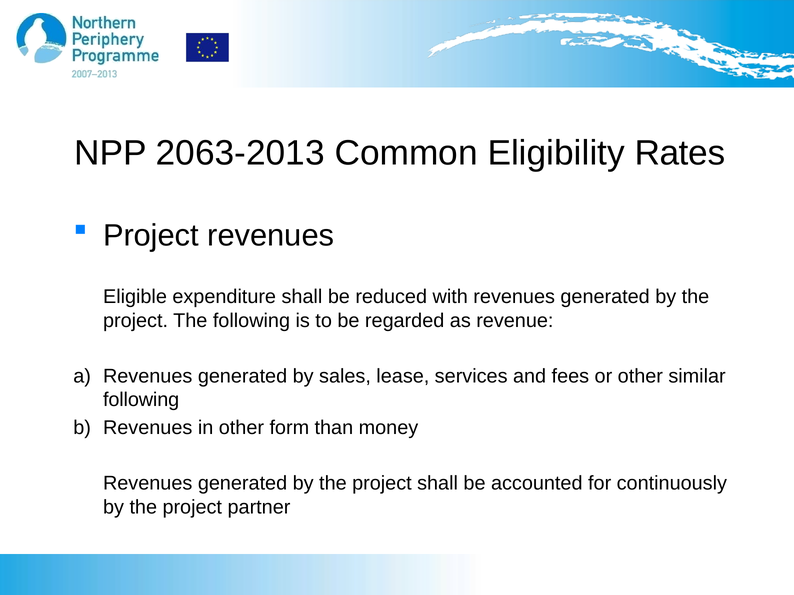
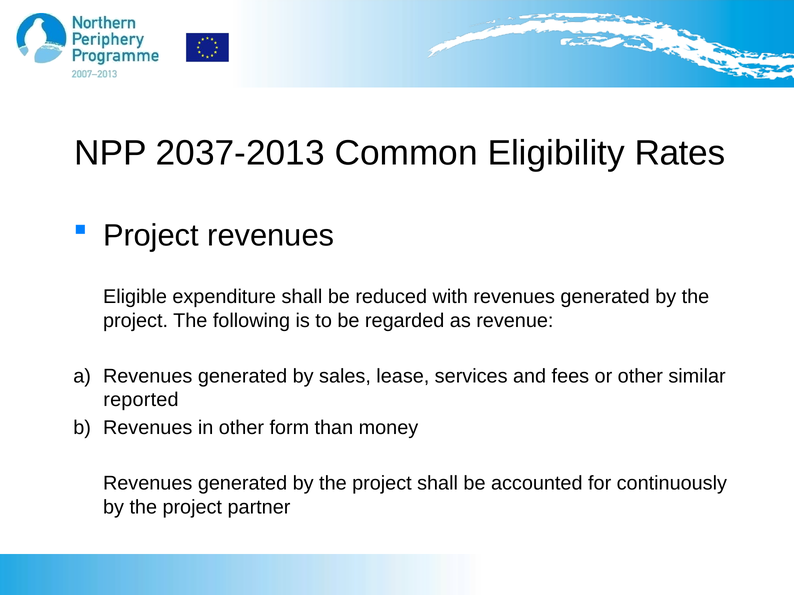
2063-2013: 2063-2013 -> 2037-2013
following at (141, 400): following -> reported
